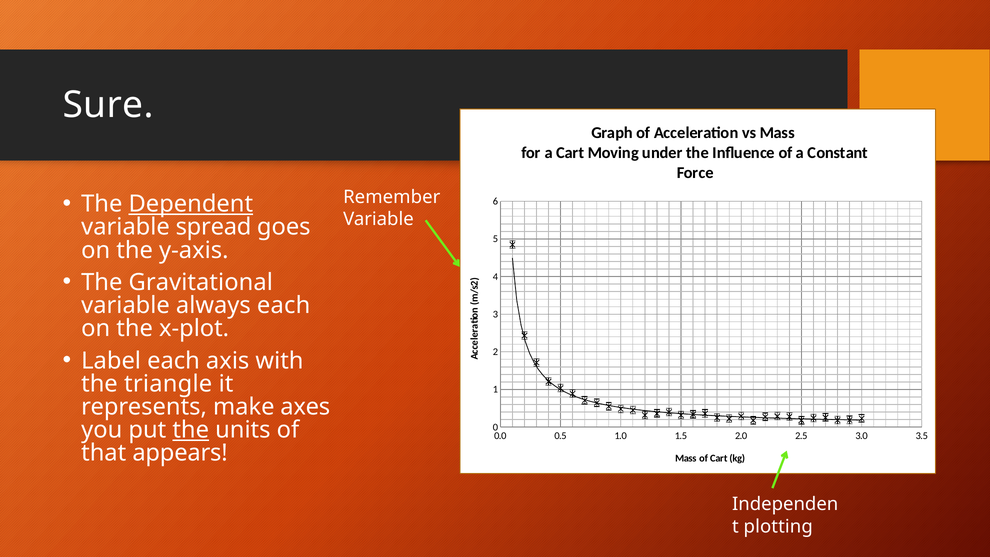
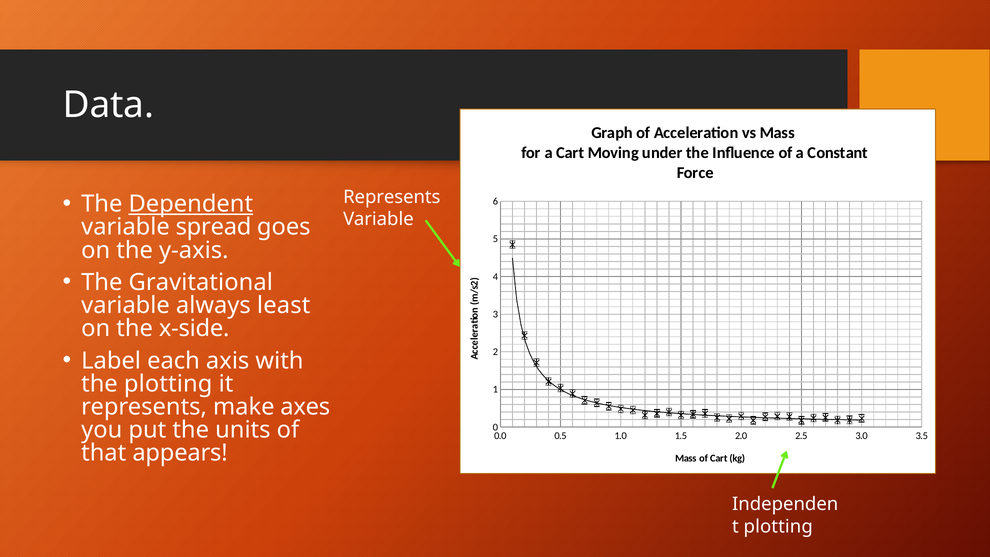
Sure: Sure -> Data
Remember at (392, 197): Remember -> Represents
always each: each -> least
x-plot: x-plot -> x-side
the triangle: triangle -> plotting
the at (191, 430) underline: present -> none
